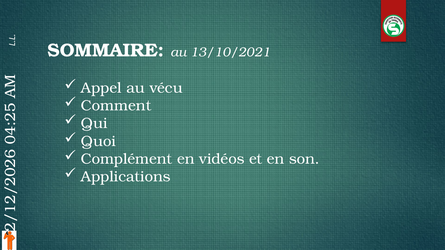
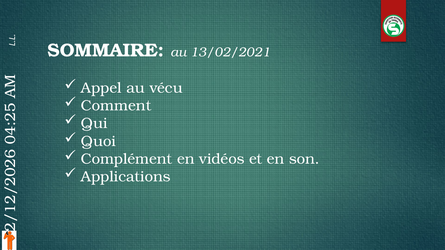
13/10/2021: 13/10/2021 -> 13/02/2021
